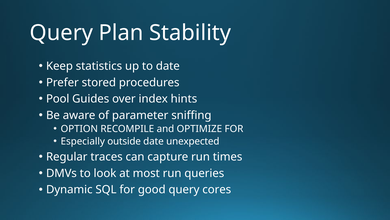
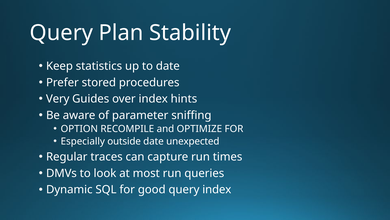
Pool: Pool -> Very
query cores: cores -> index
